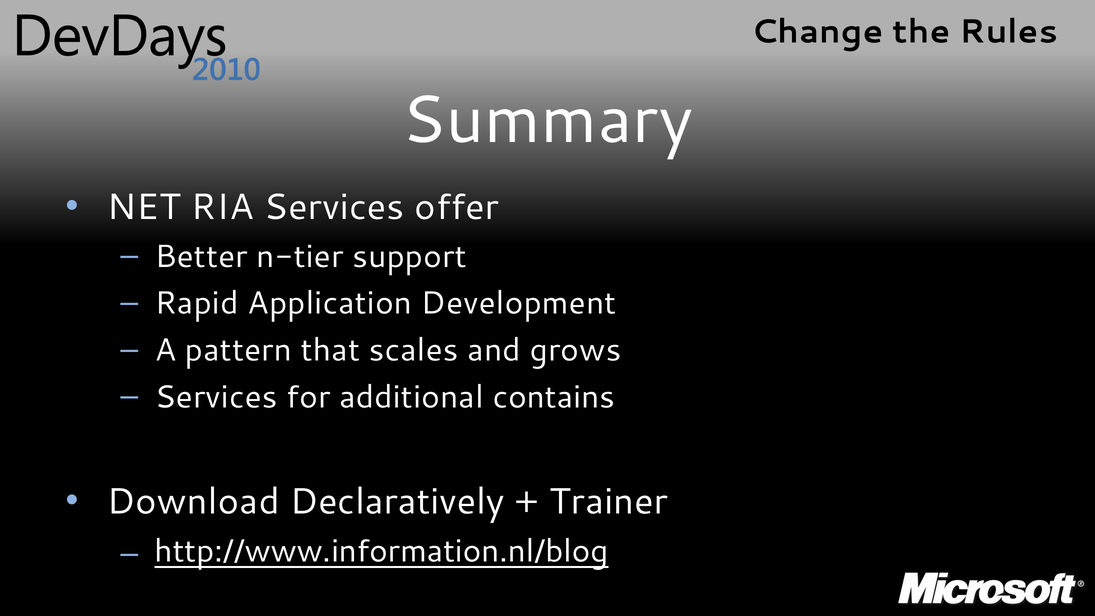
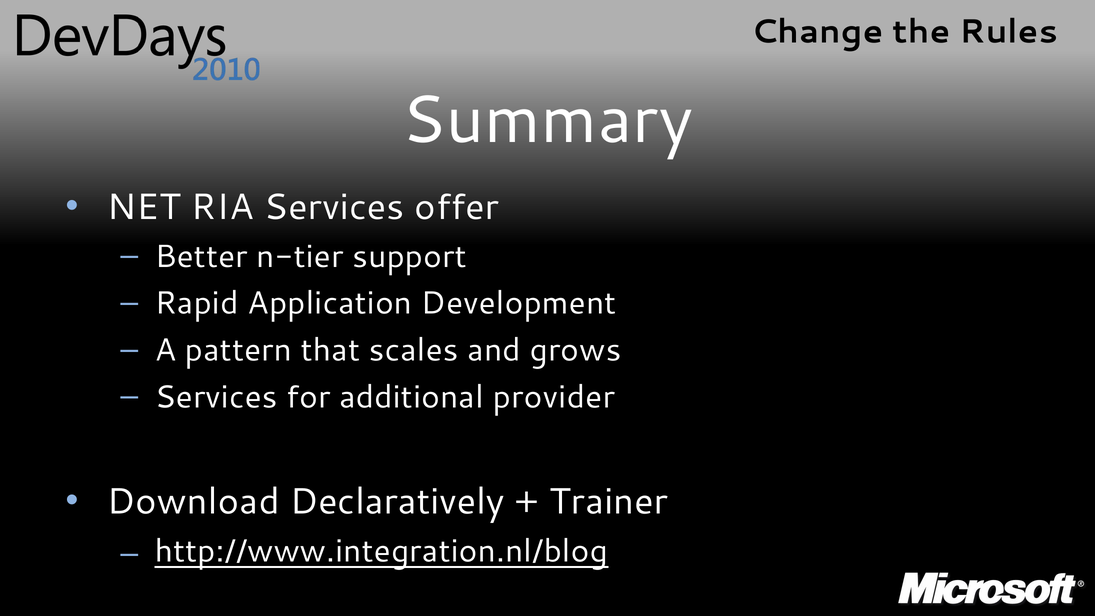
contains: contains -> provider
http://www.information.nl/blog: http://www.information.nl/blog -> http://www.integration.nl/blog
